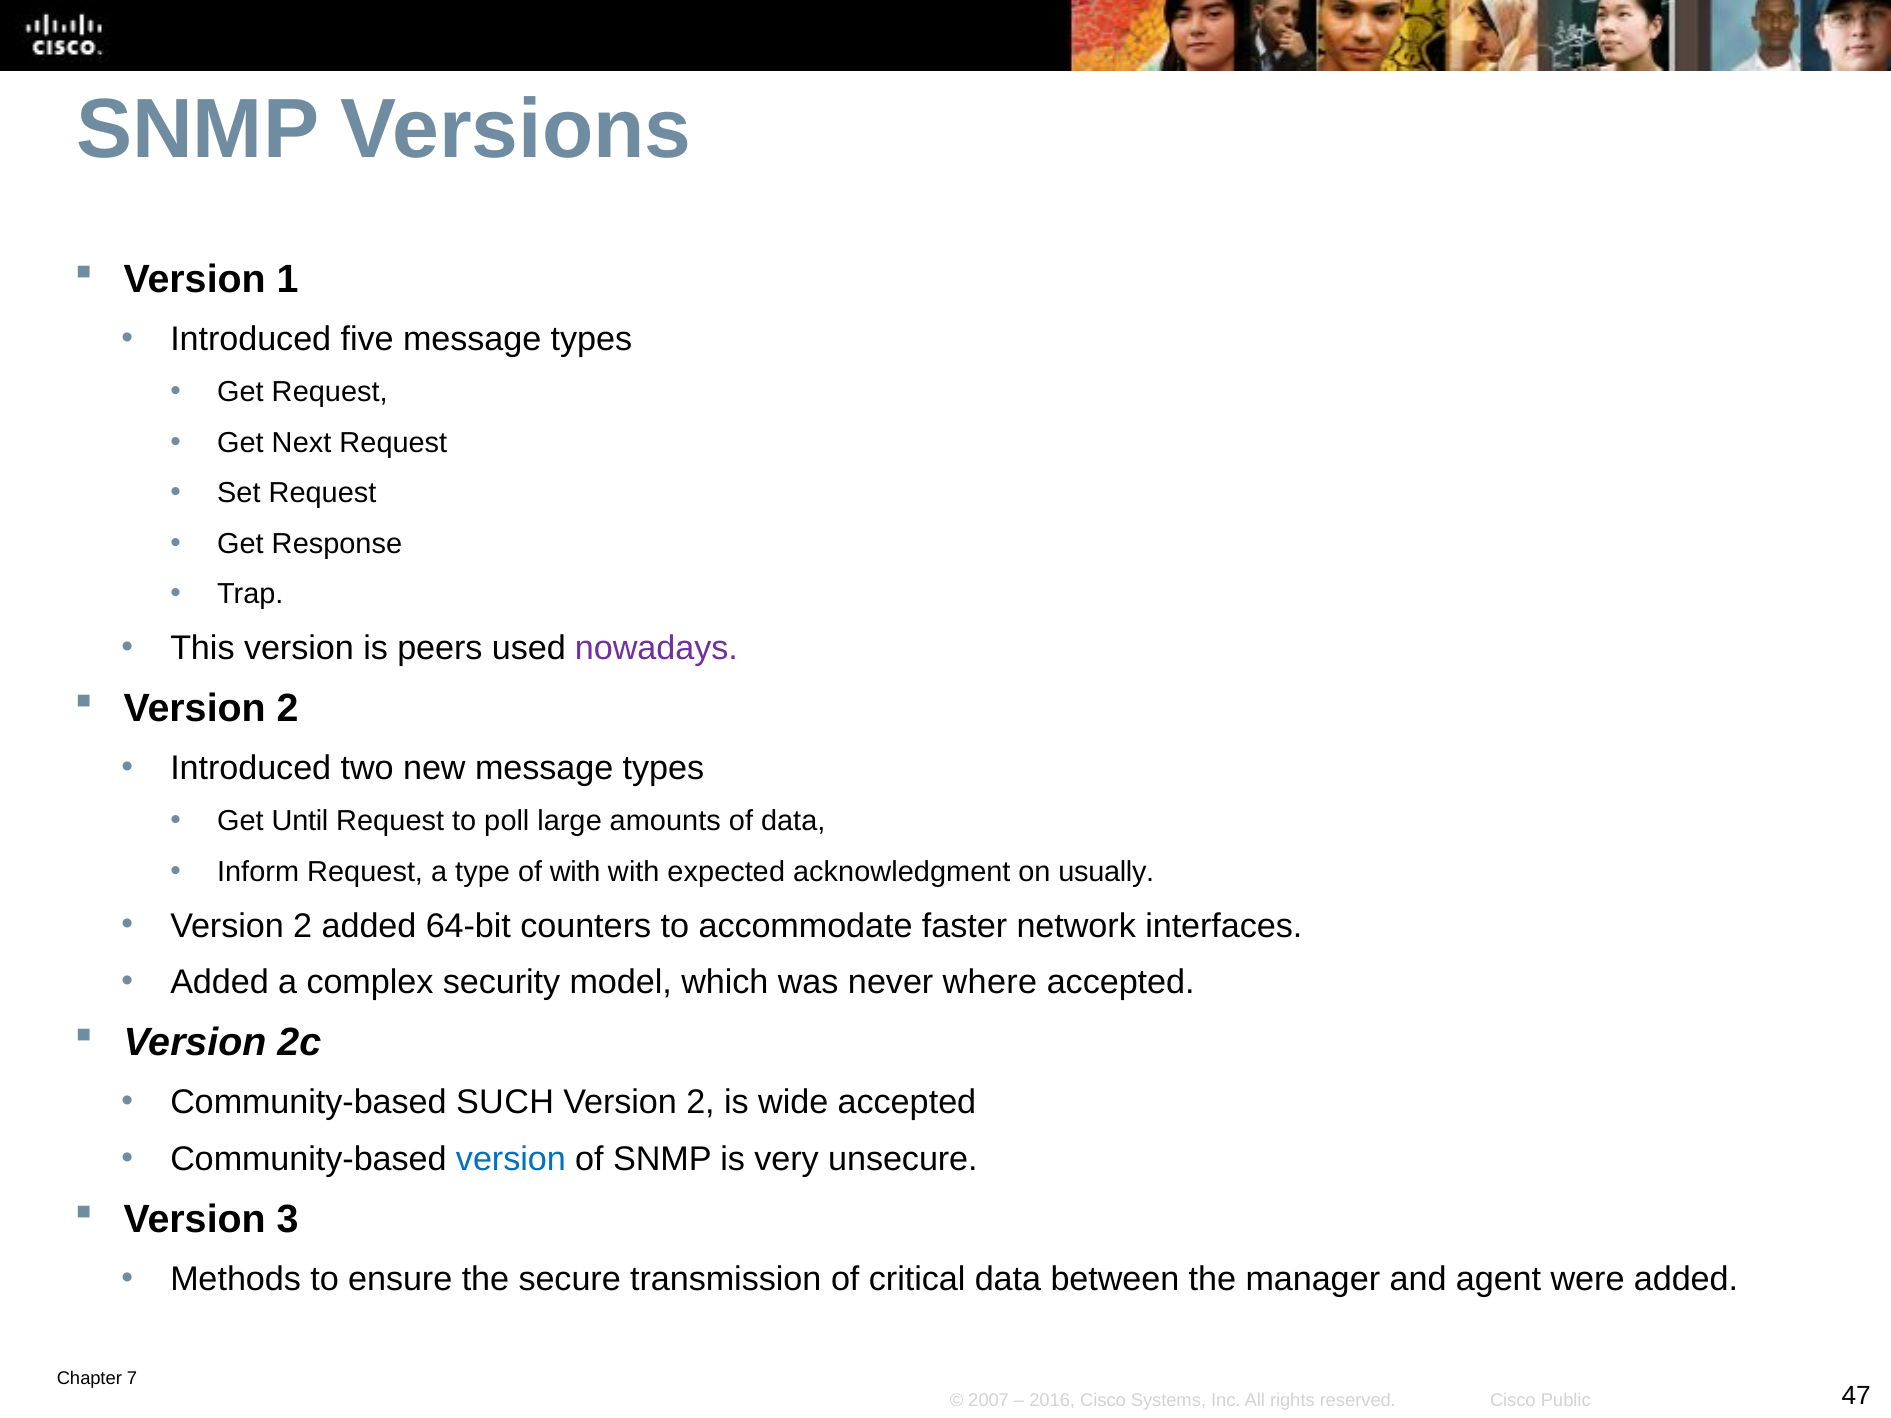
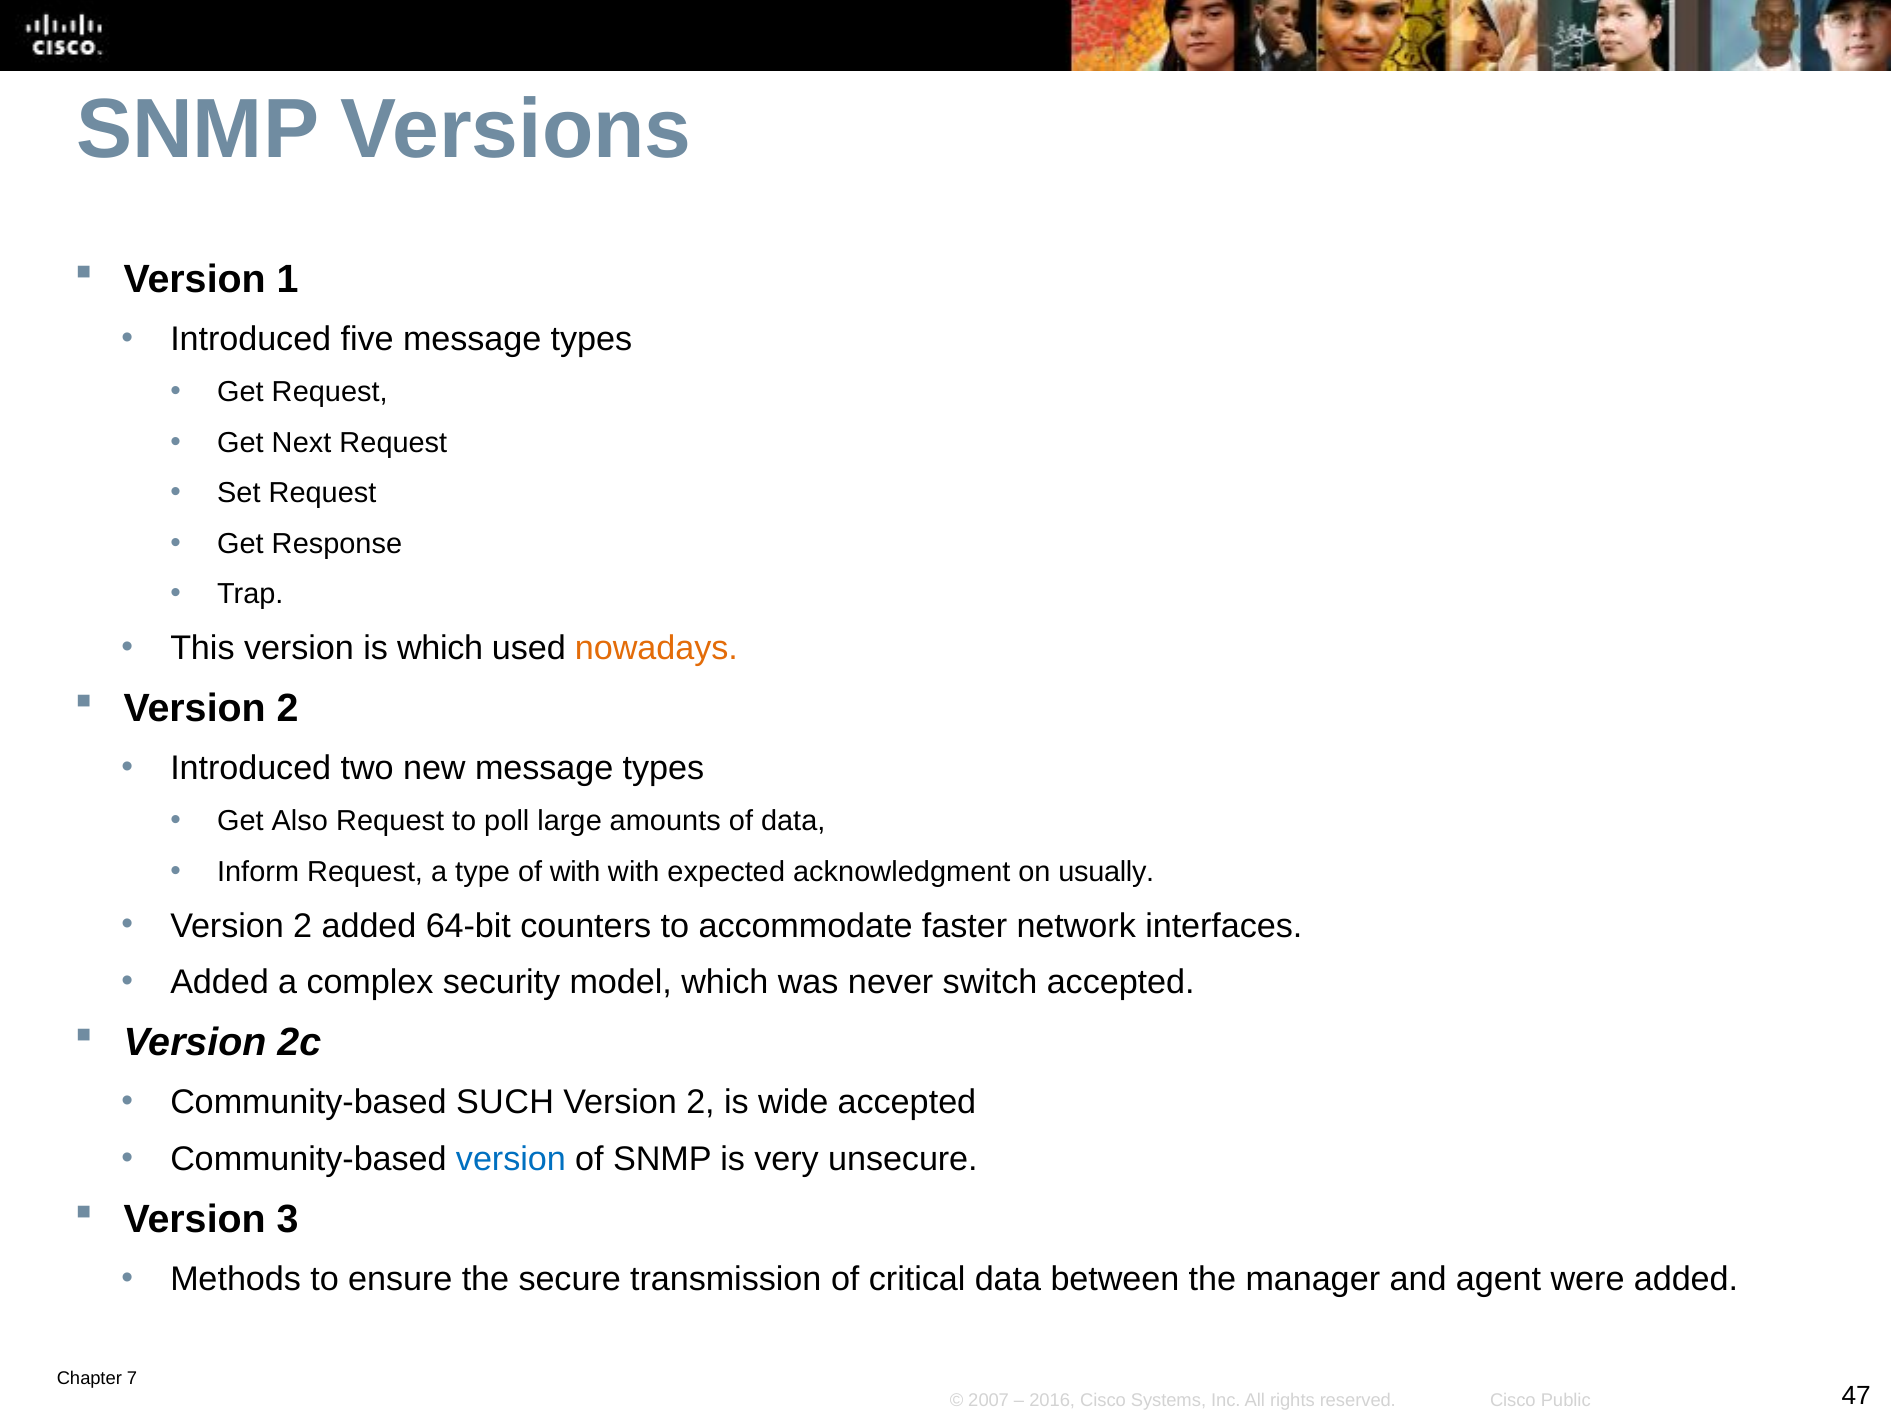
is peers: peers -> which
nowadays colour: purple -> orange
Until: Until -> Also
where: where -> switch
